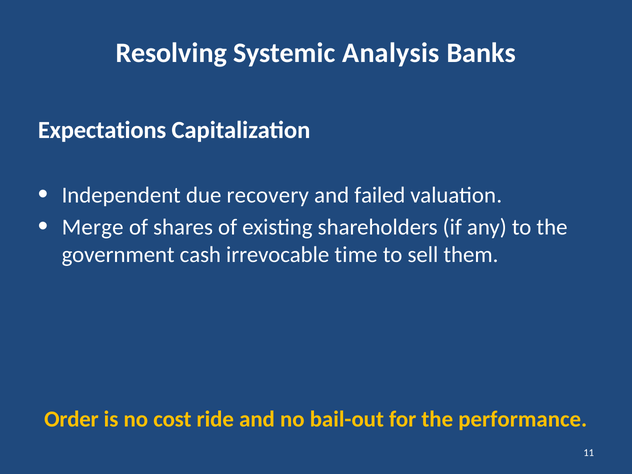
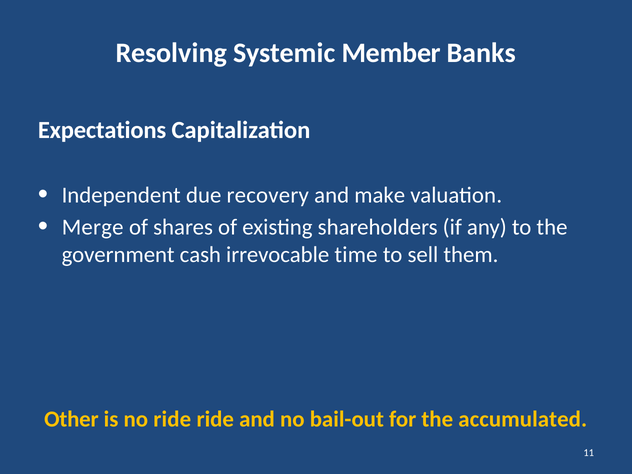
Analysis: Analysis -> Member
failed: failed -> make
Order: Order -> Other
no cost: cost -> ride
performance: performance -> accumulated
